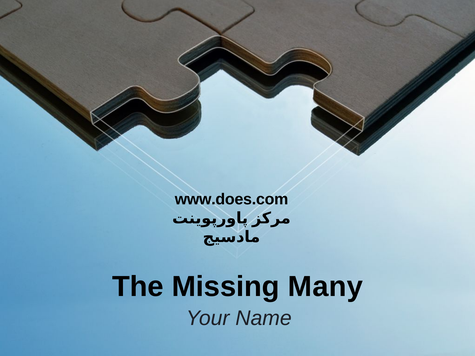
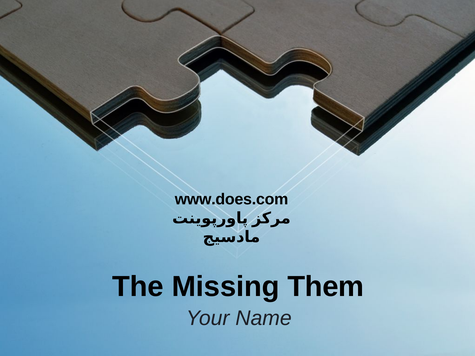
Many: Many -> Them
